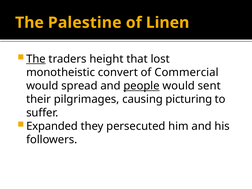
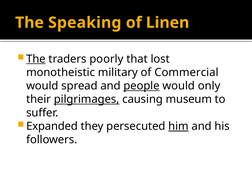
Palestine: Palestine -> Speaking
height: height -> poorly
convert: convert -> military
sent: sent -> only
pilgrimages underline: none -> present
picturing: picturing -> museum
him underline: none -> present
